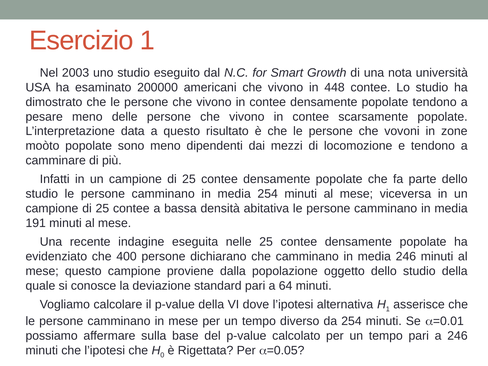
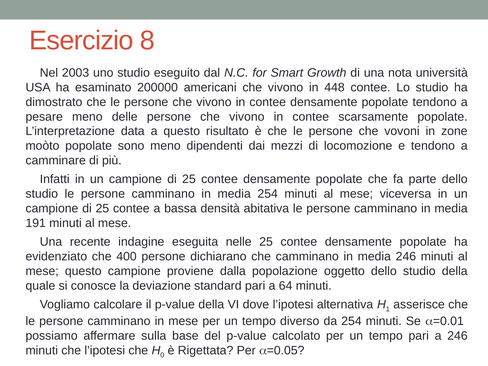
Esercizio 1: 1 -> 8
